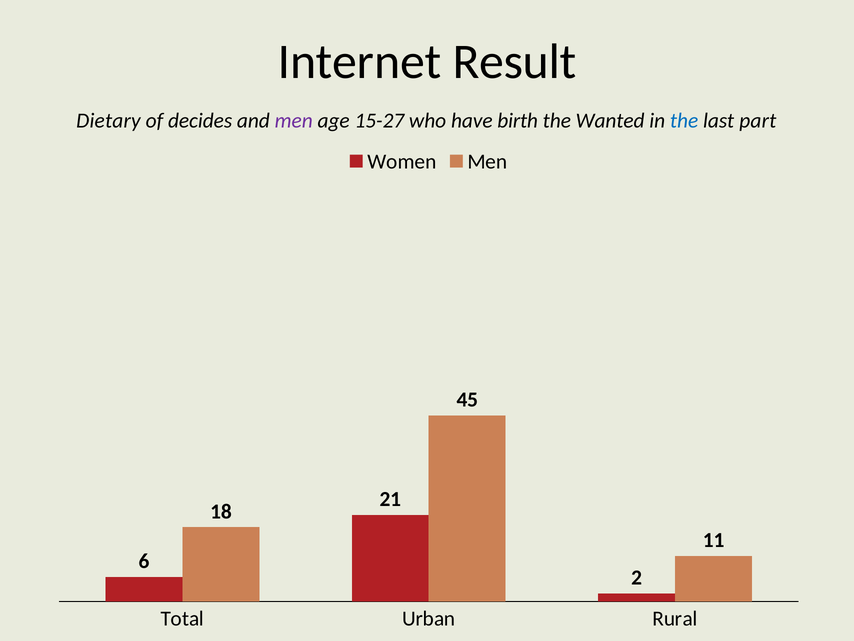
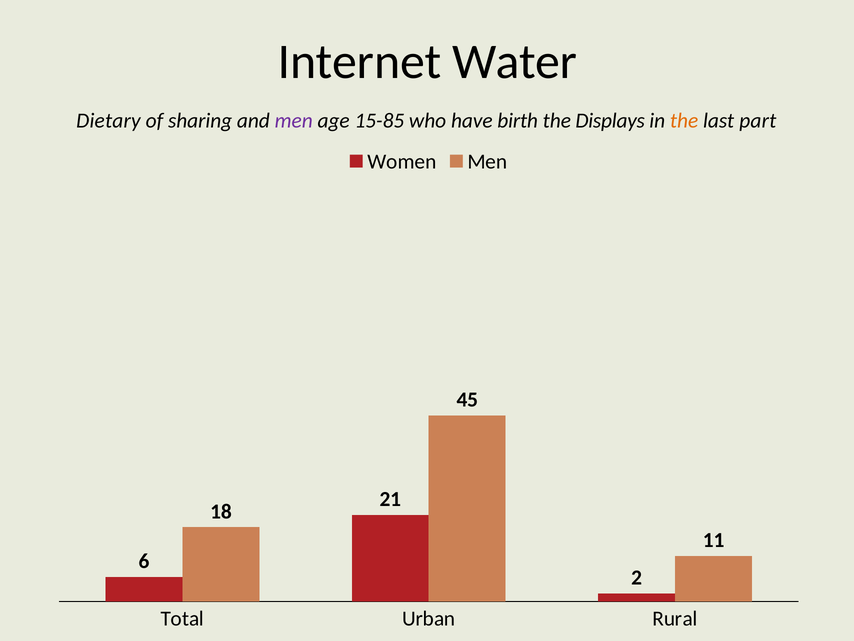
Result: Result -> Water
decides: decides -> sharing
15-27: 15-27 -> 15-85
Wanted: Wanted -> Displays
the at (684, 120) colour: blue -> orange
